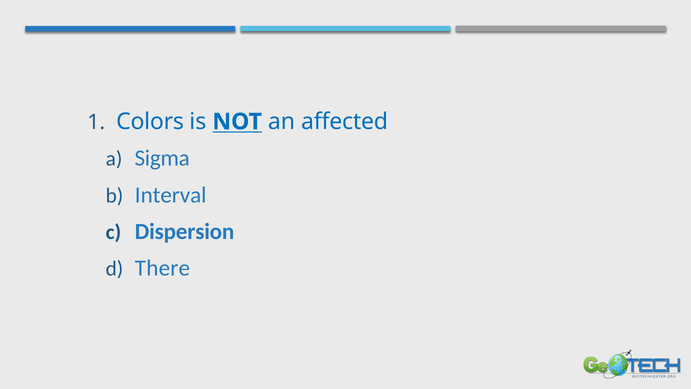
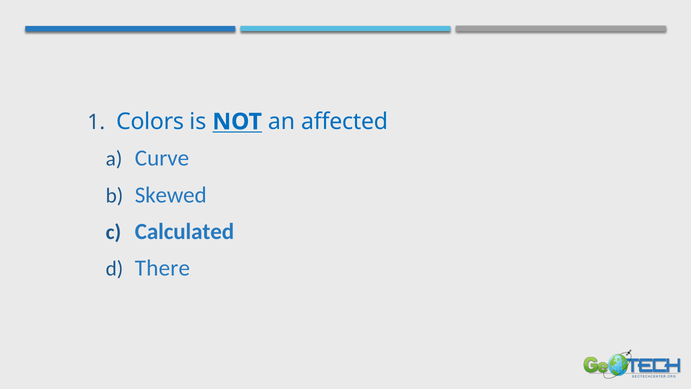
Sigma: Sigma -> Curve
Interval: Interval -> Skewed
Dispersion: Dispersion -> Calculated
